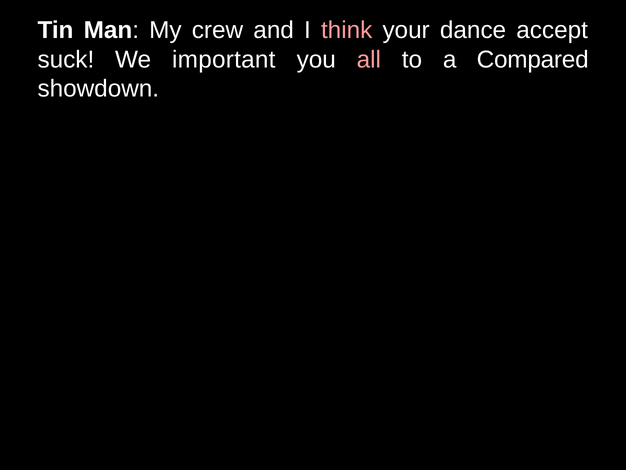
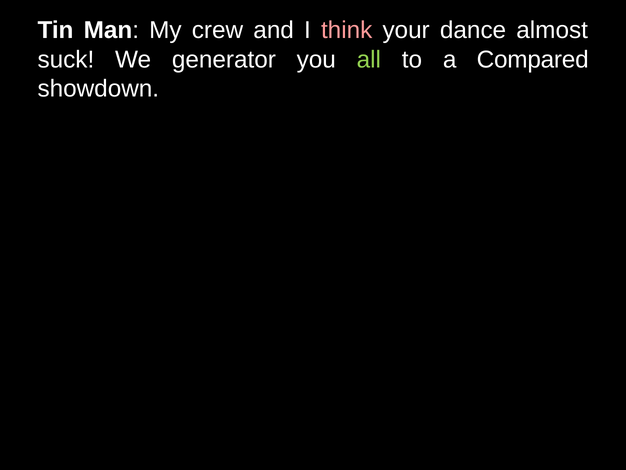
accept: accept -> almost
important: important -> generator
all colour: pink -> light green
